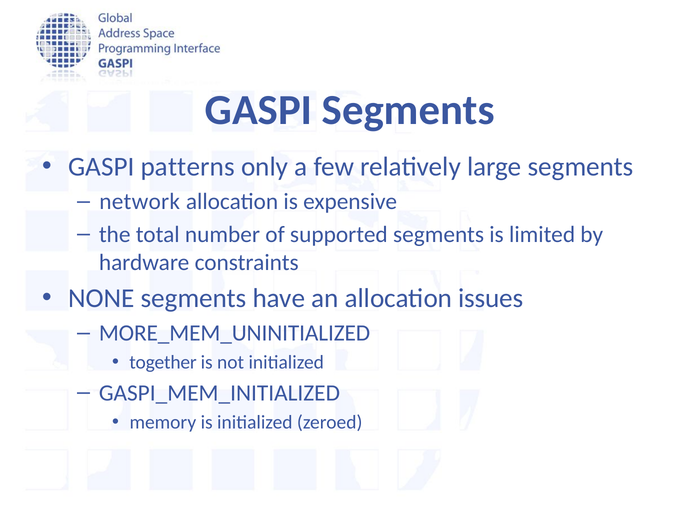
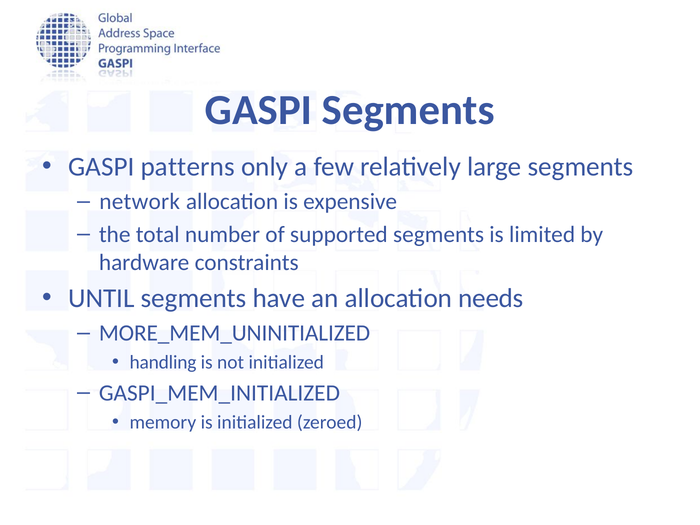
NONE: NONE -> UNTIL
issues: issues -> needs
together: together -> handling
